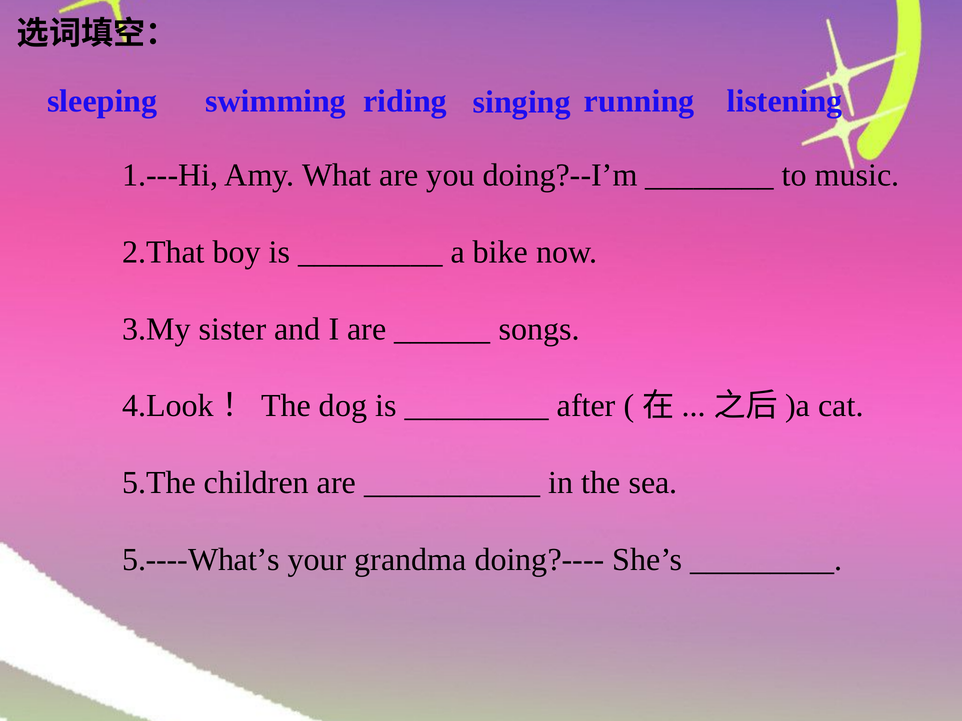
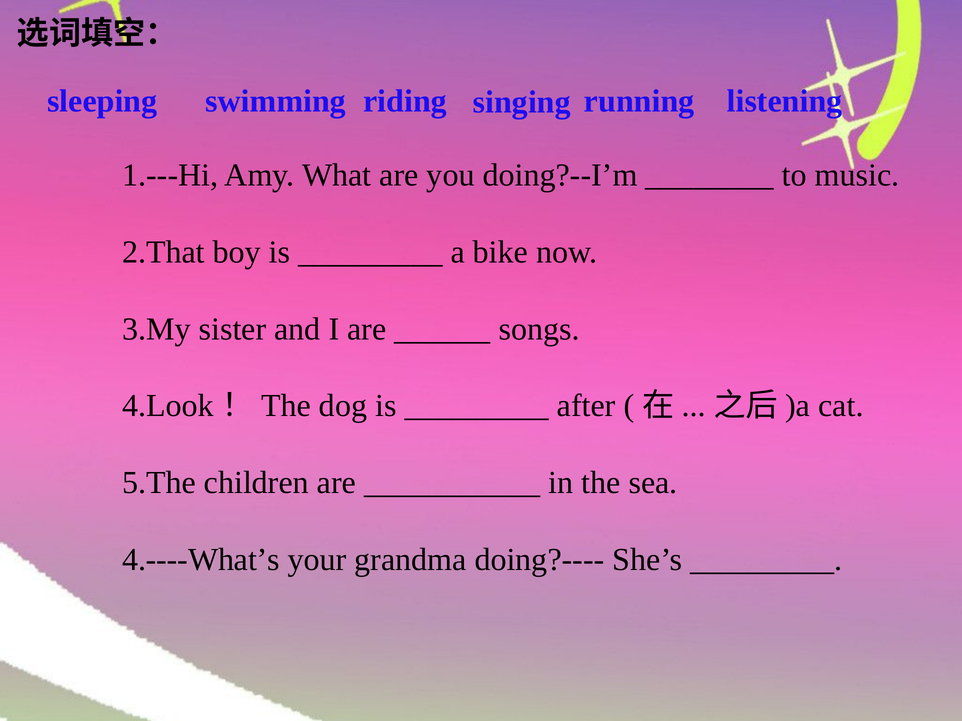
5.----What’s: 5.----What’s -> 4.----What’s
